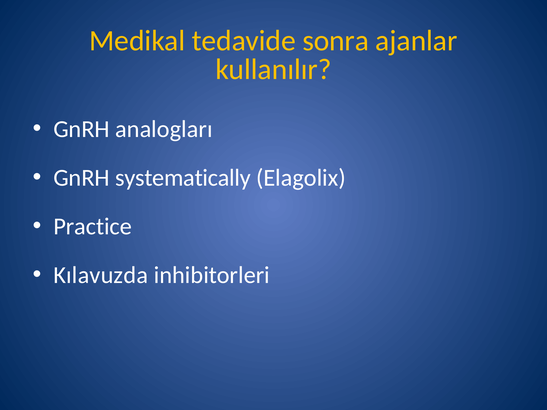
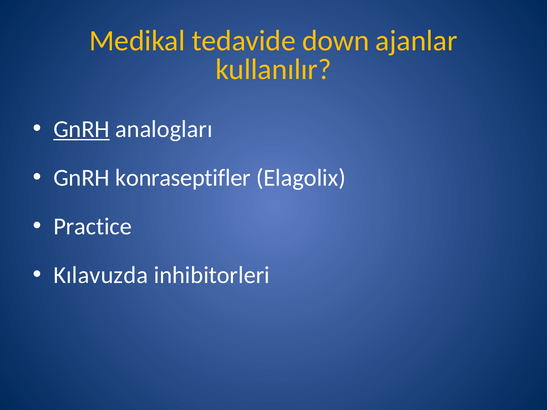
sonra: sonra -> down
GnRH at (82, 129) underline: none -> present
systematically: systematically -> konraseptifler
